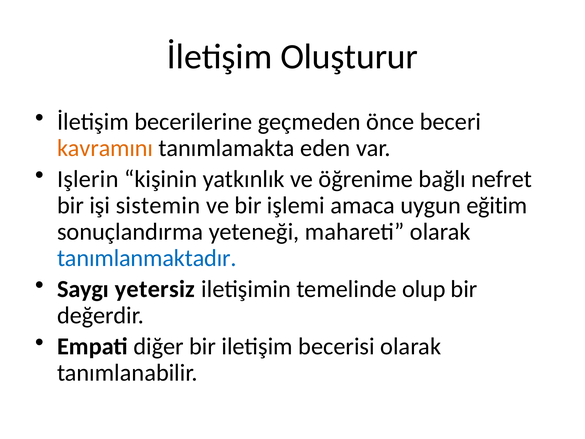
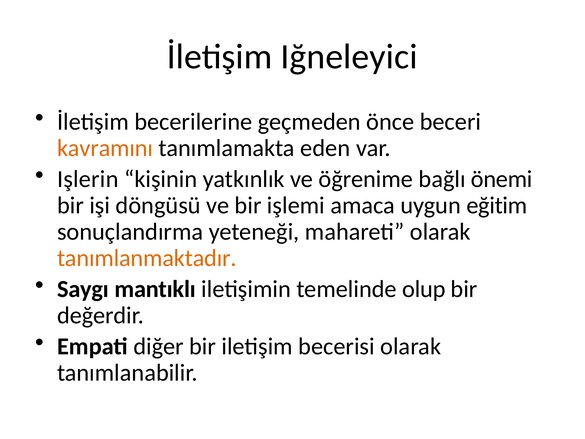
Oluşturur: Oluşturur -> Iğneleyici
nefret: nefret -> önemi
sistemin: sistemin -> döngüsü
tanımlanmaktadır colour: blue -> orange
yetersiz: yetersiz -> mantıklı
